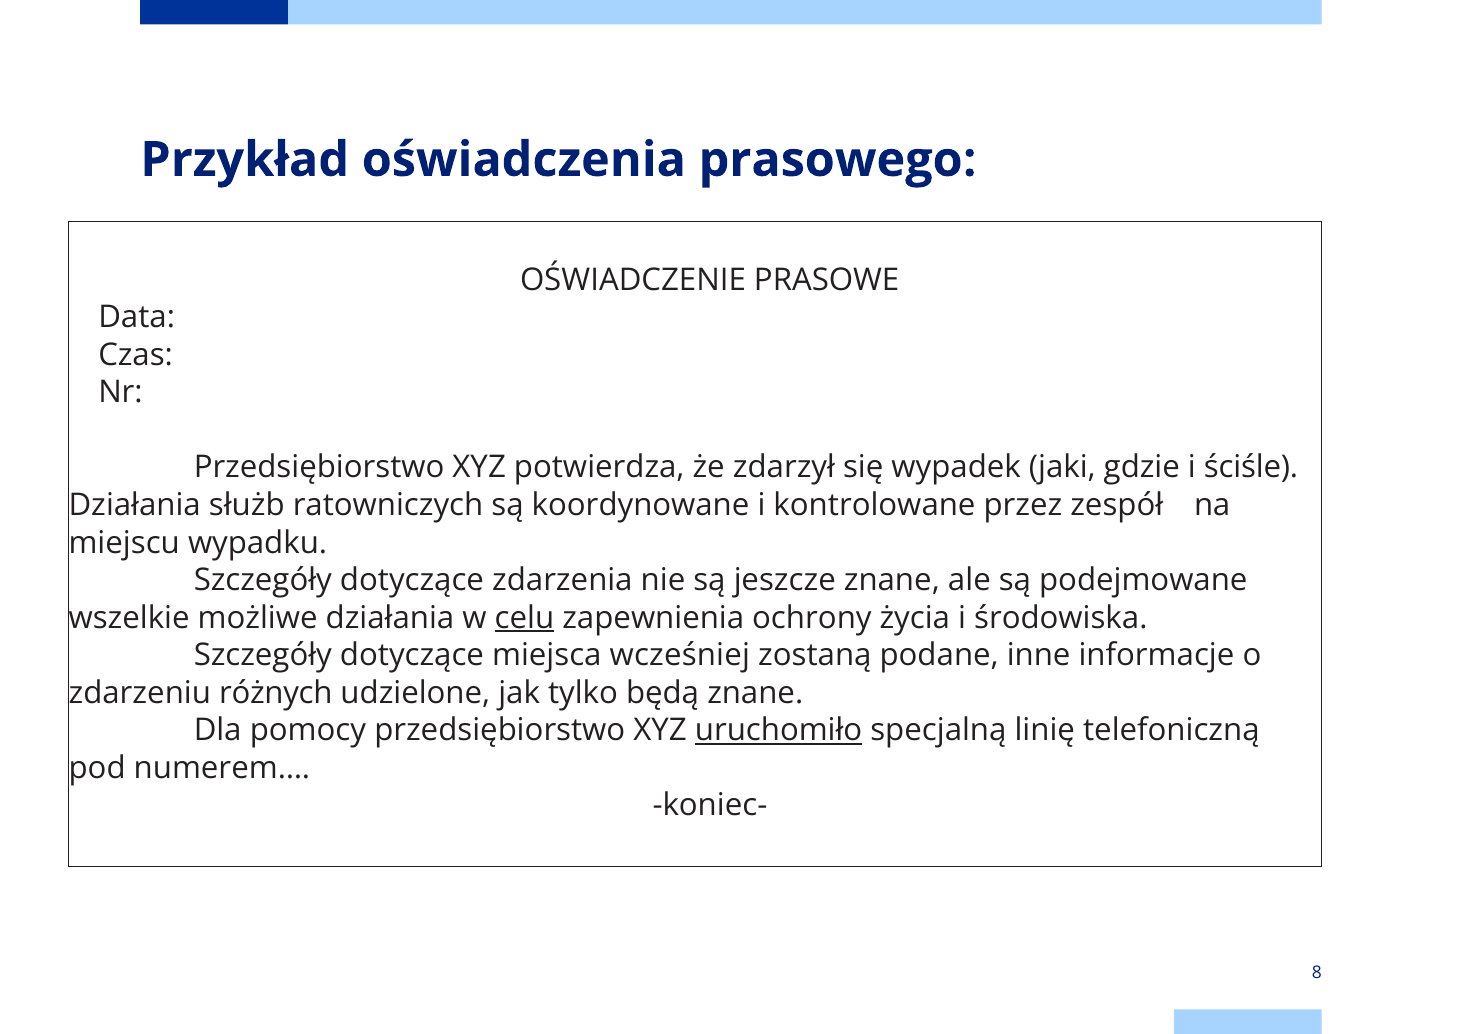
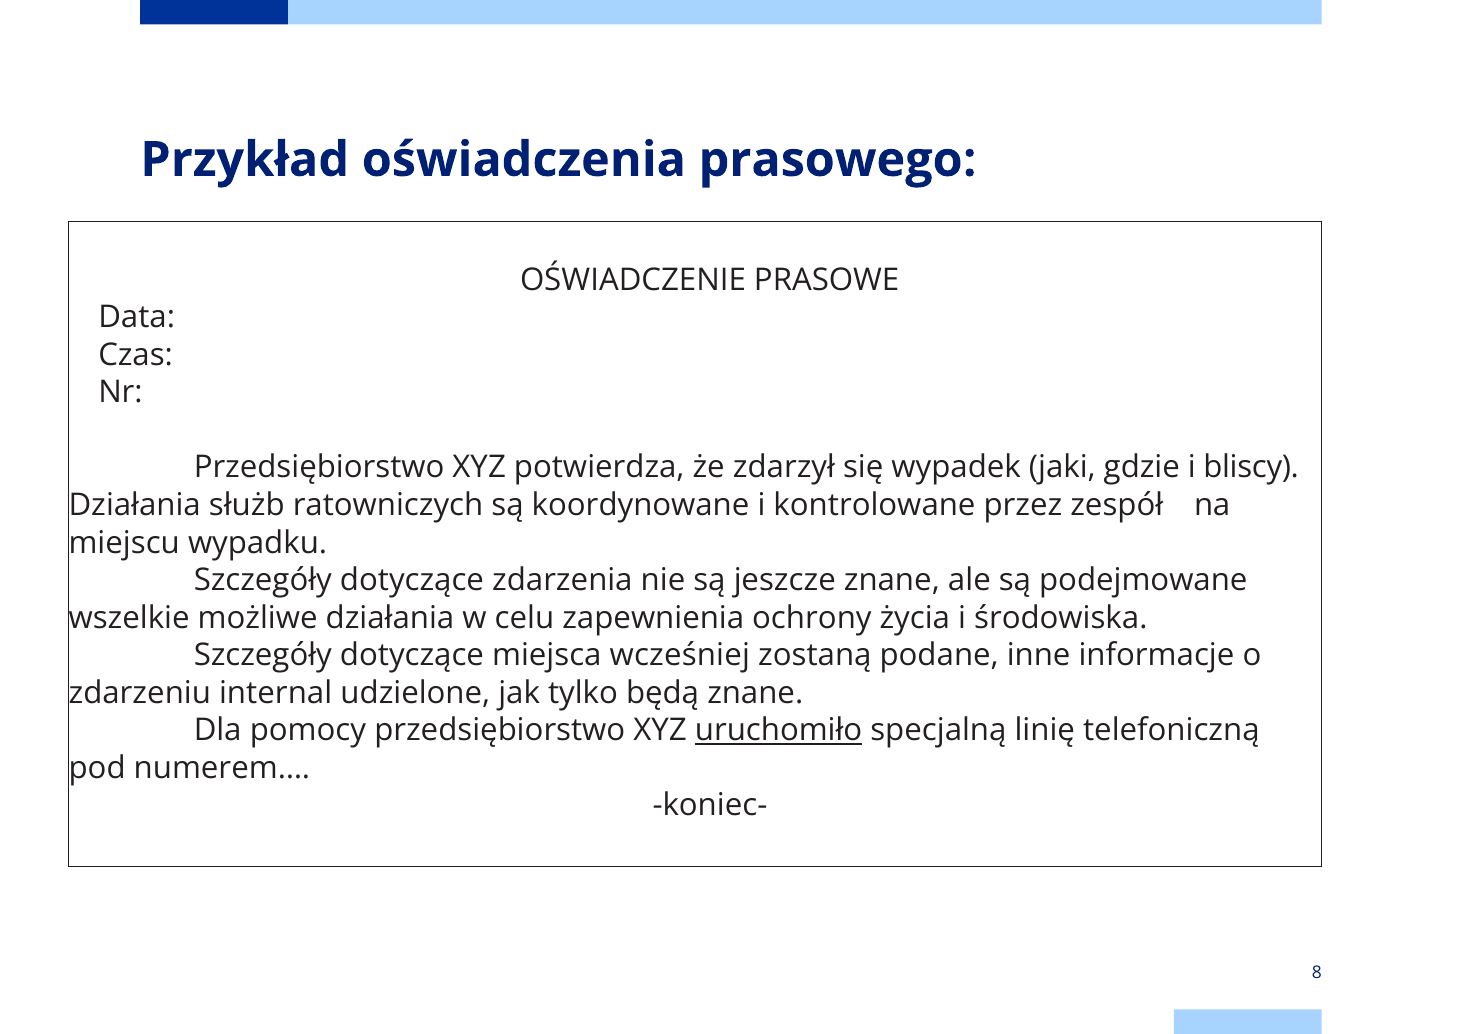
ściśle: ściśle -> bliscy
celu underline: present -> none
różnych: różnych -> internal
